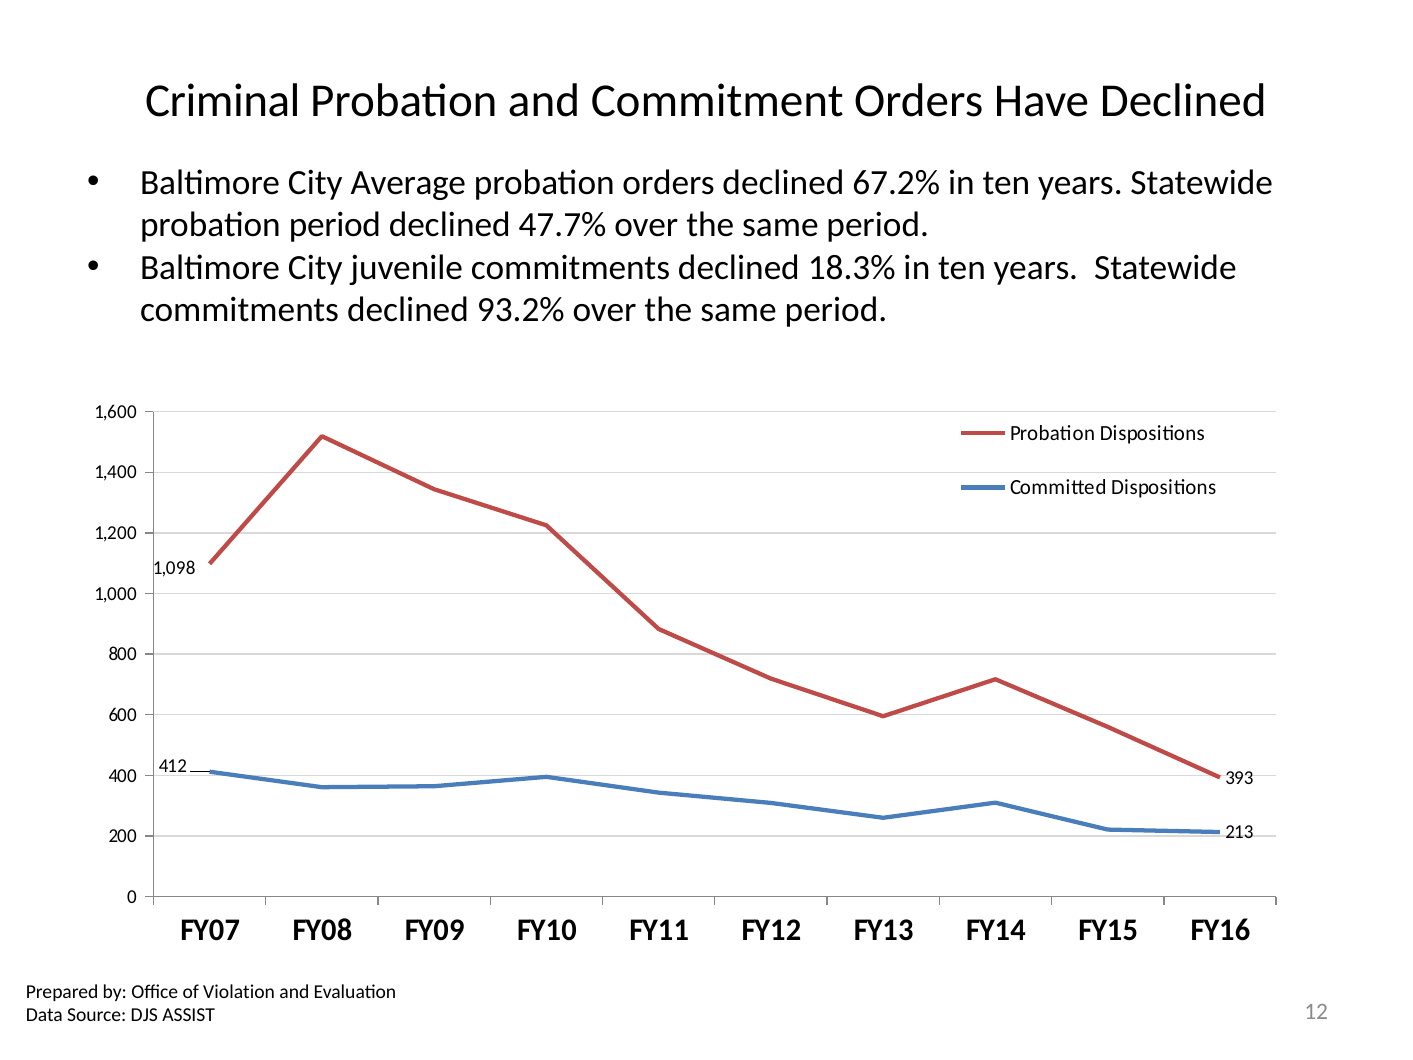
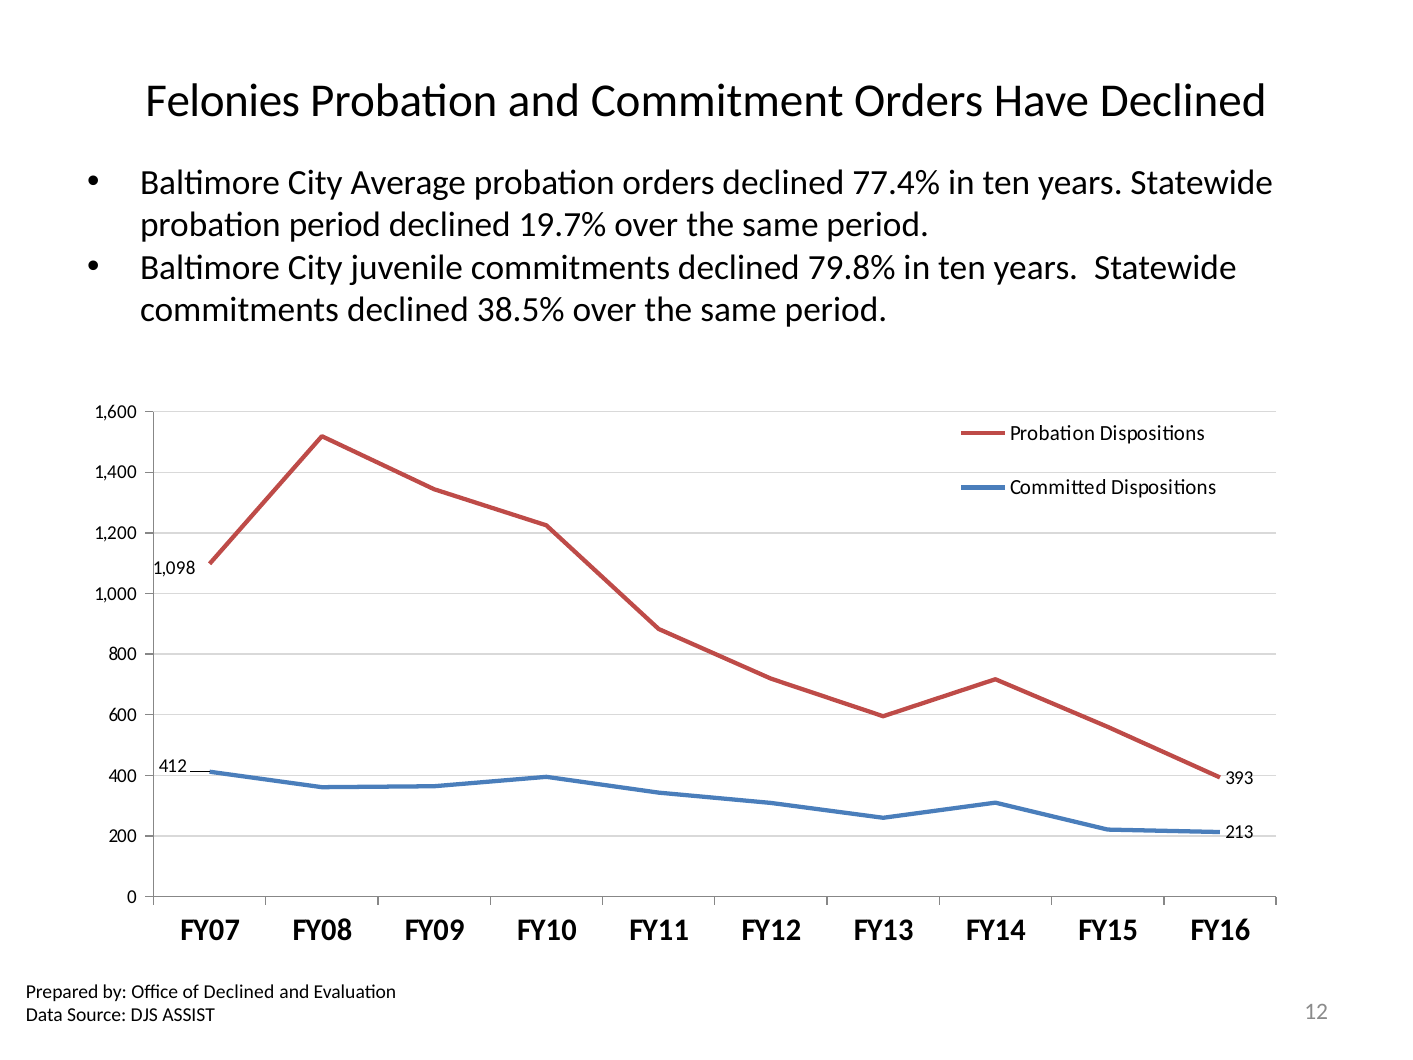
Criminal: Criminal -> Felonies
67.2%: 67.2% -> 77.4%
47.7%: 47.7% -> 19.7%
18.3%: 18.3% -> 79.8%
93.2%: 93.2% -> 38.5%
of Violation: Violation -> Declined
